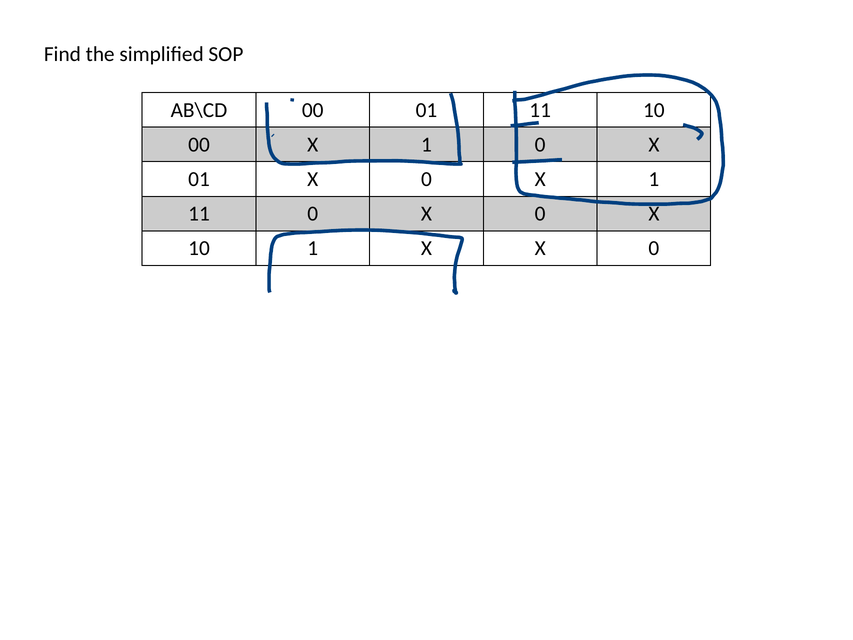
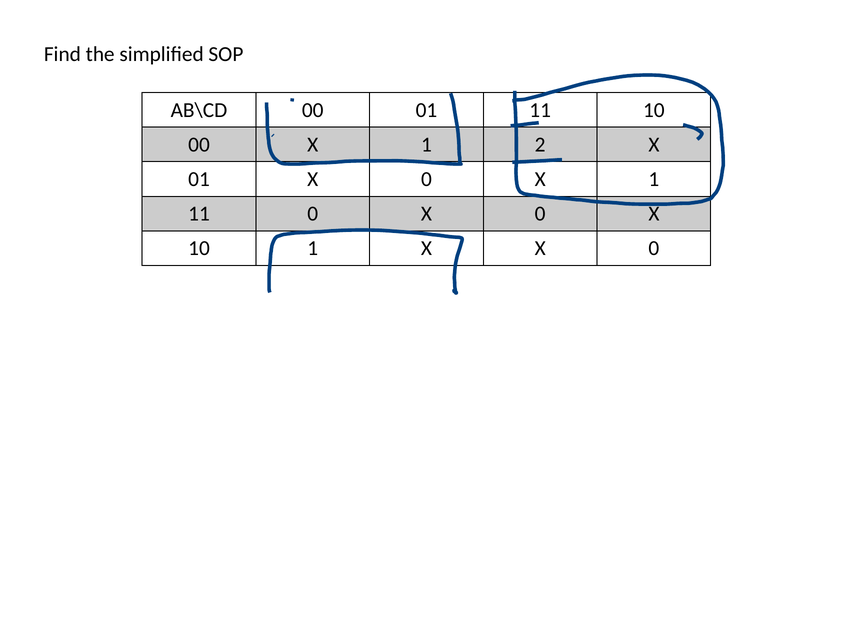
1 0: 0 -> 2
